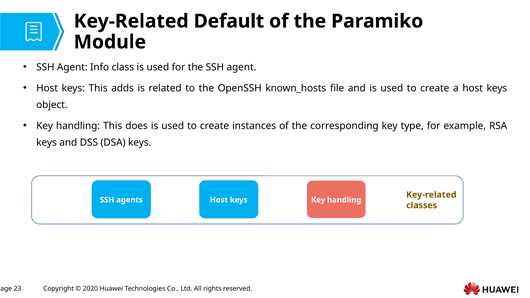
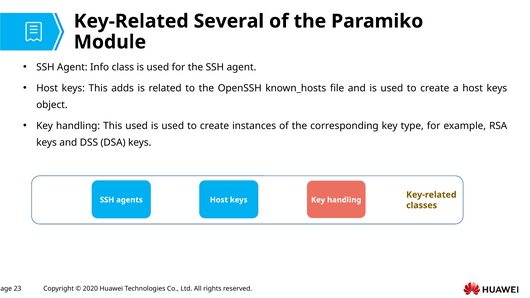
Default: Default -> Several
This does: does -> used
